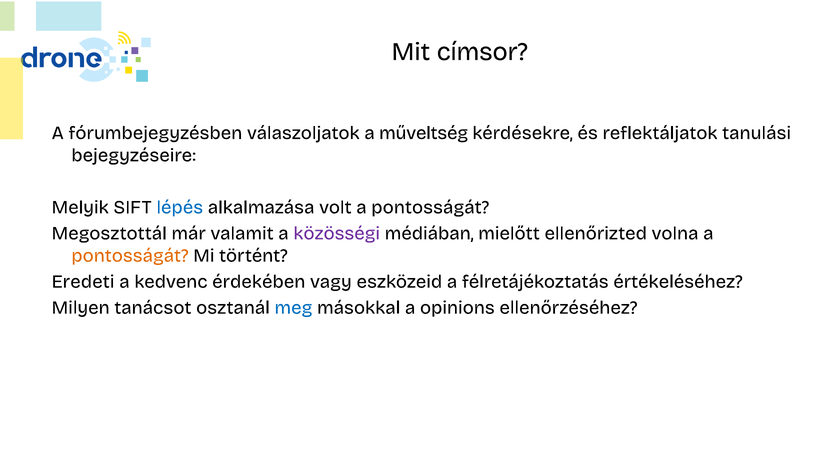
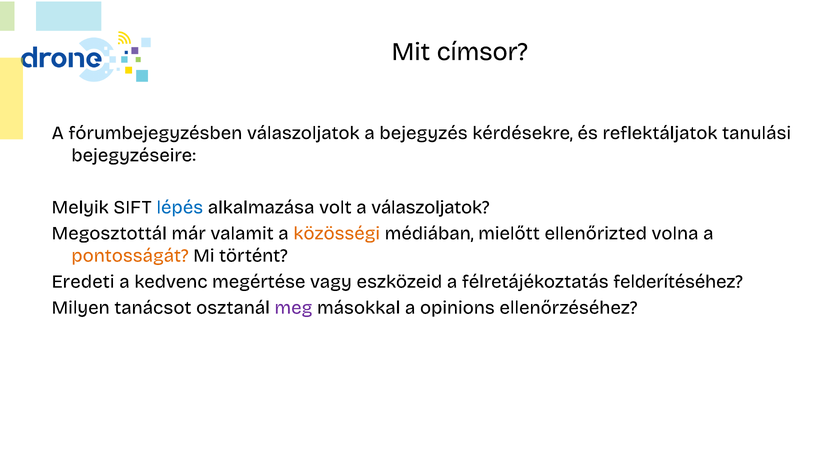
műveltség: műveltség -> bejegyzés
volt a pontosságát: pontosságát -> válaszoljatok
közösségi colour: purple -> orange
érdekében: érdekében -> megértése
értékeléséhez: értékeléséhez -> felderítéséhez
meg colour: blue -> purple
